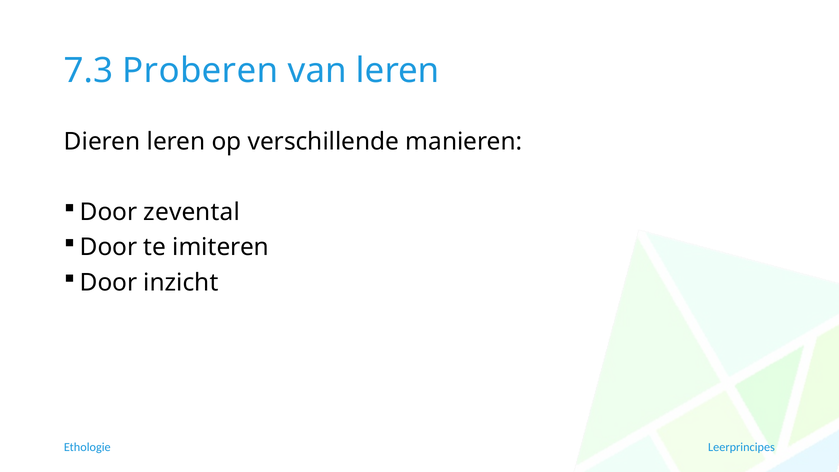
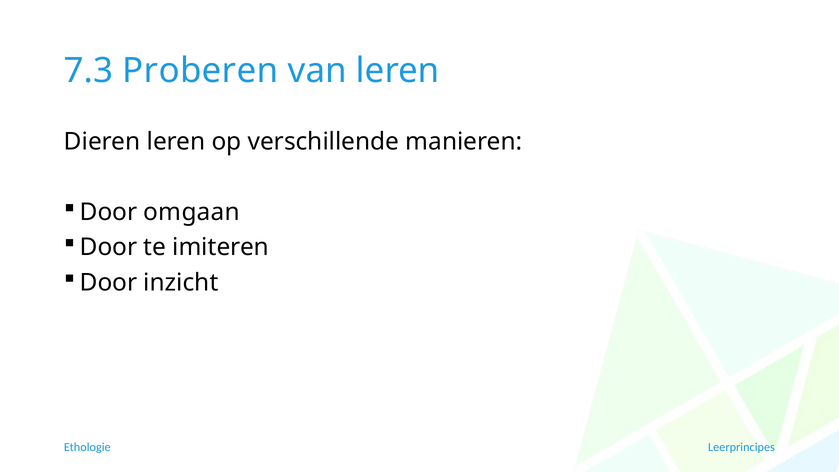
zevental: zevental -> omgaan
